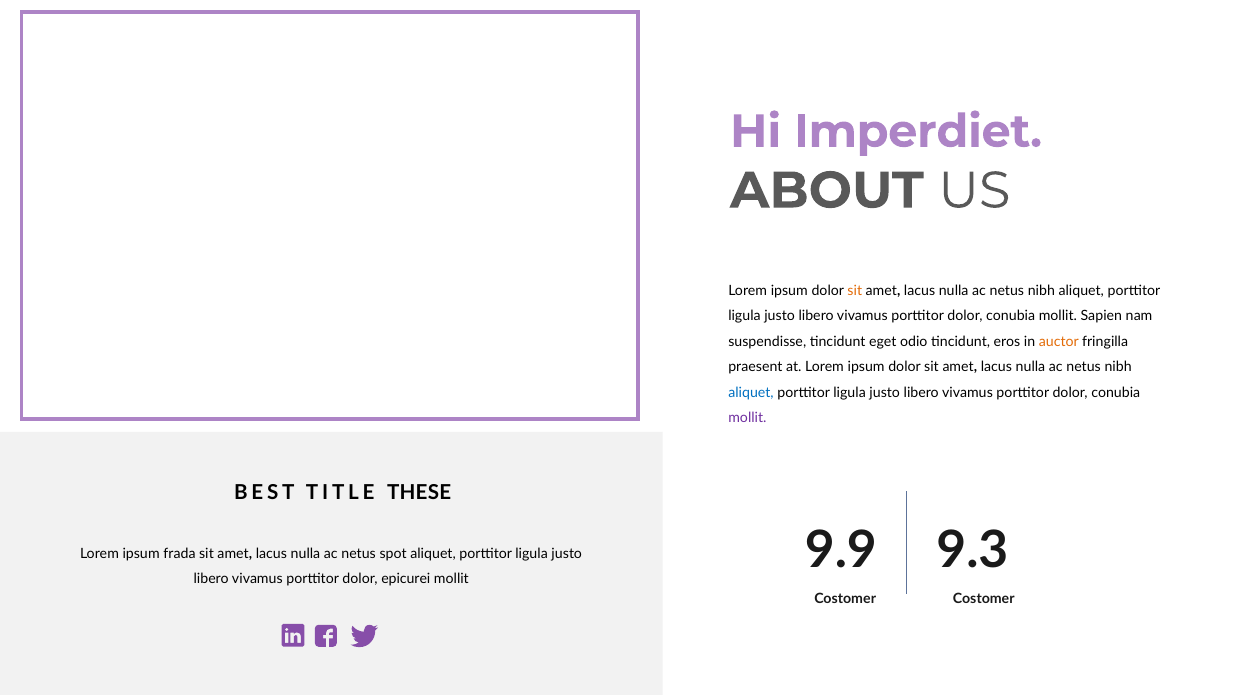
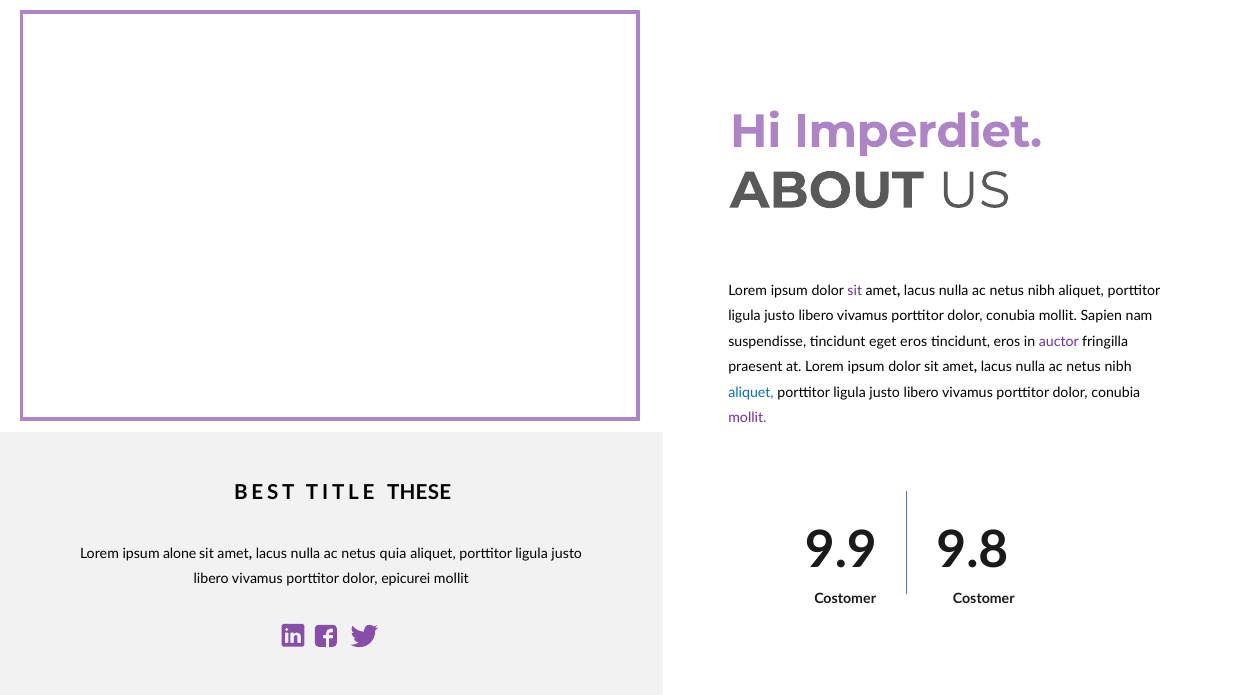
sit at (855, 291) colour: orange -> purple
eget odio: odio -> eros
auctor colour: orange -> purple
9.3: 9.3 -> 9.8
frada: frada -> alone
spot: spot -> quia
